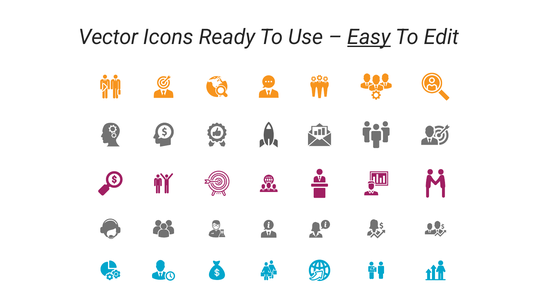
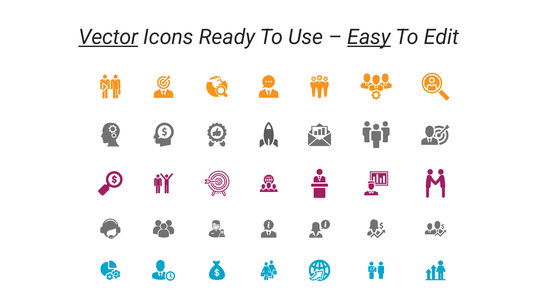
Vector underline: none -> present
